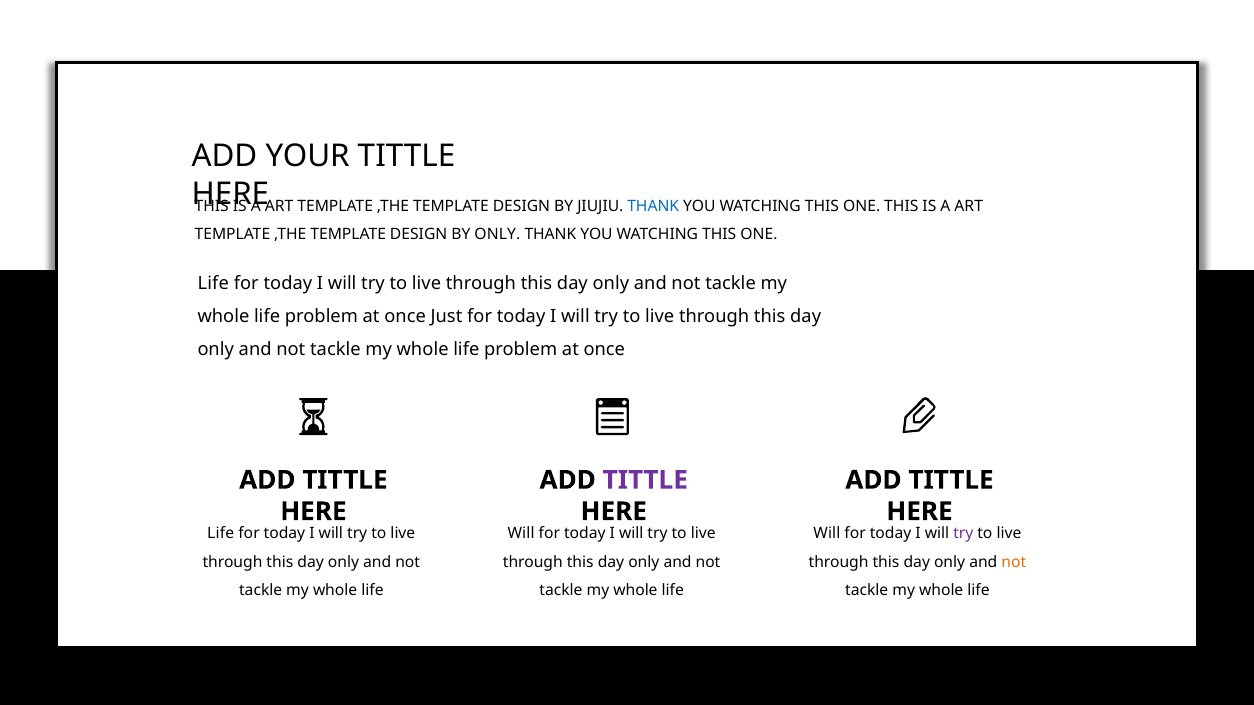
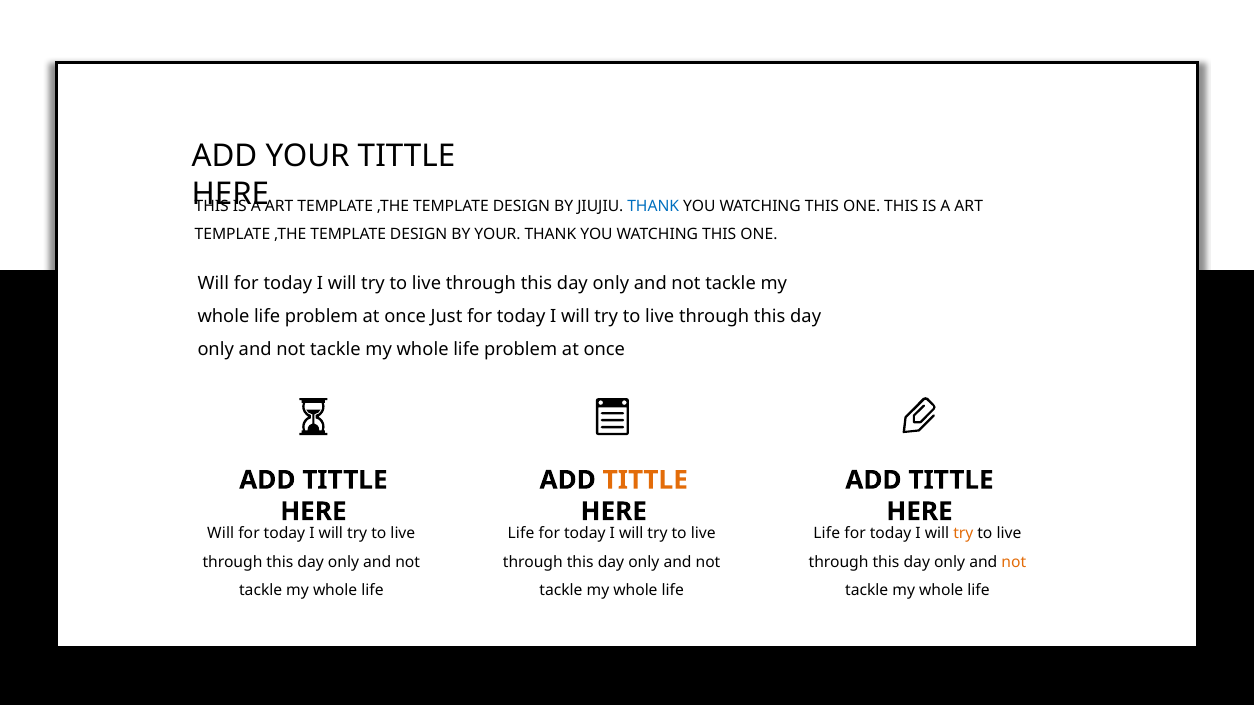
BY ONLY: ONLY -> YOUR
Life at (213, 284): Life -> Will
TITTLE at (645, 480) colour: purple -> orange
Life at (221, 534): Life -> Will
Will at (521, 534): Will -> Life
Will at (827, 534): Will -> Life
try at (963, 534) colour: purple -> orange
